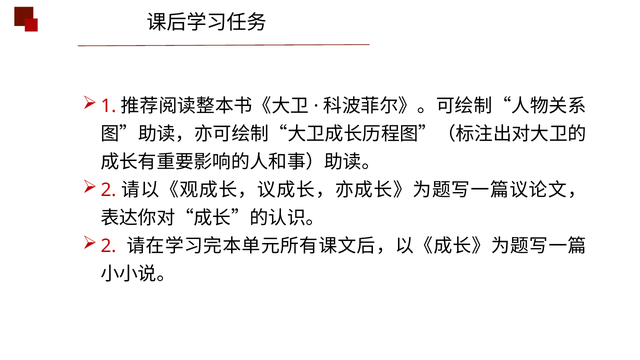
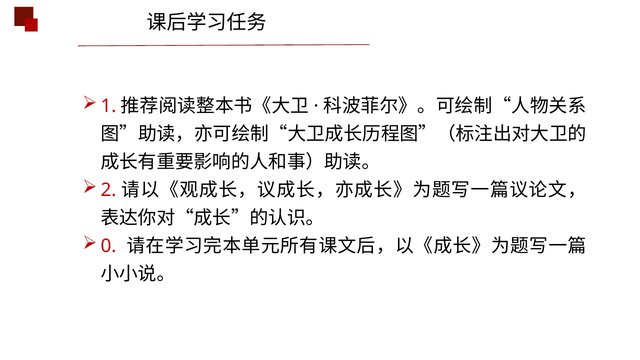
2 at (108, 246): 2 -> 0
